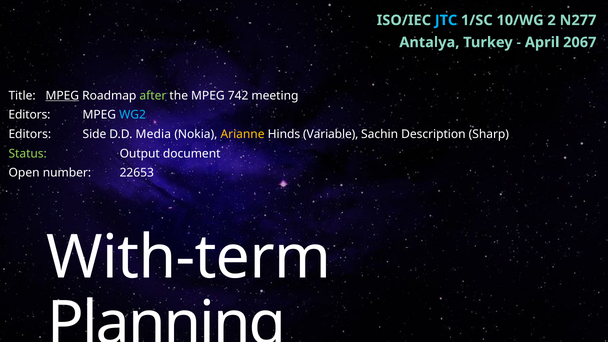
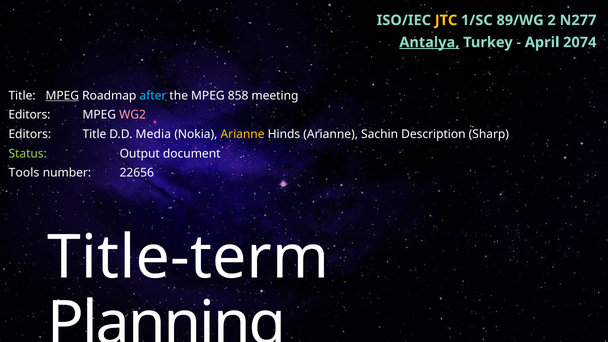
JTC colour: light blue -> yellow
10/WG: 10/WG -> 89/WG
Antalya underline: none -> present
2067: 2067 -> 2074
after colour: light green -> light blue
742: 742 -> 858
WG2 colour: light blue -> pink
Editors Side: Side -> Title
Hinds Variable: Variable -> Arianne
Open: Open -> Tools
22653: 22653 -> 22656
With-term: With-term -> Title-term
